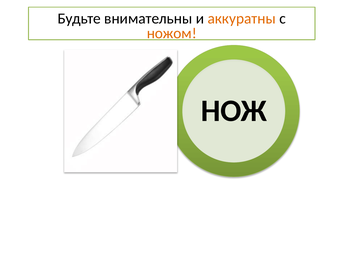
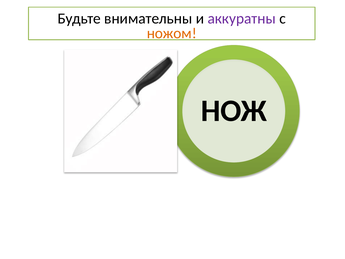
аккуратны colour: orange -> purple
